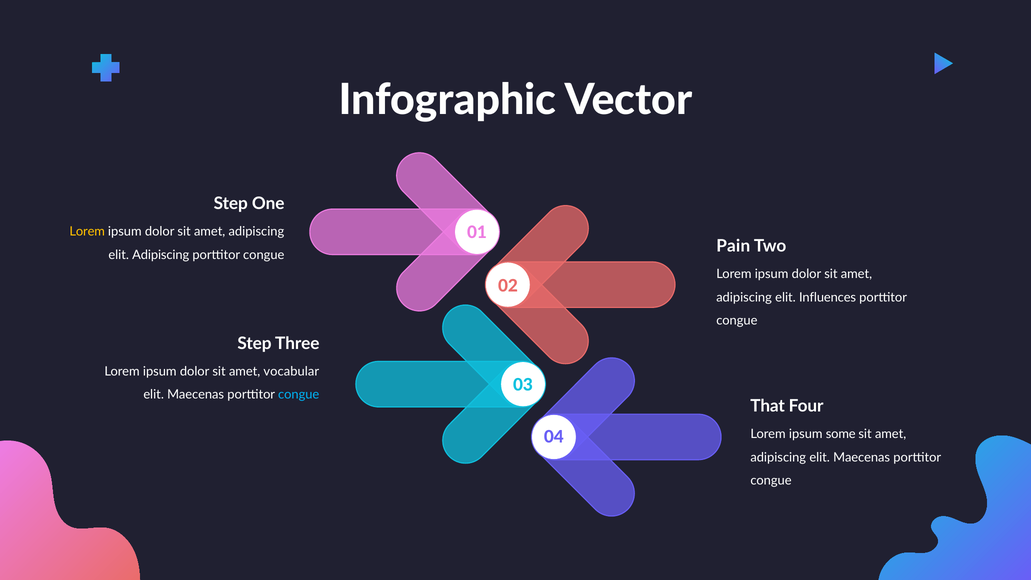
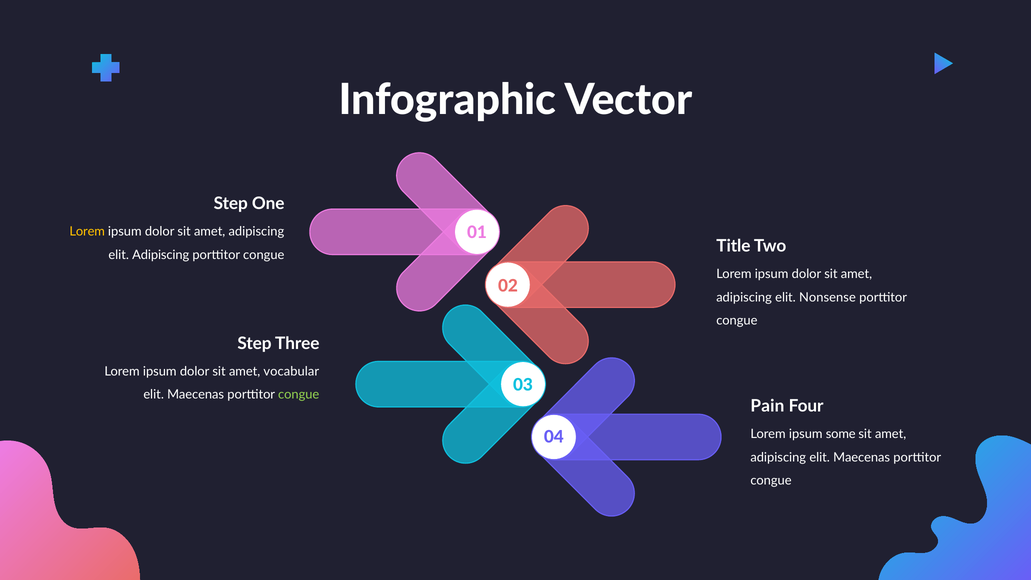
Pain: Pain -> Title
Influences: Influences -> Nonsense
congue at (299, 395) colour: light blue -> light green
That: That -> Pain
